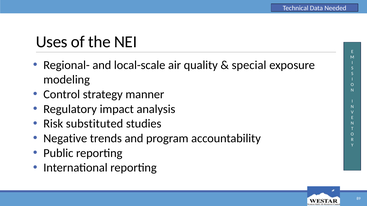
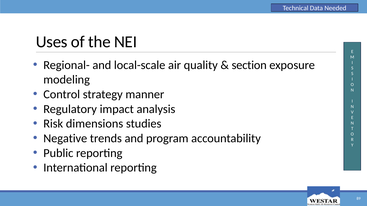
special: special -> section
substituted: substituted -> dimensions
